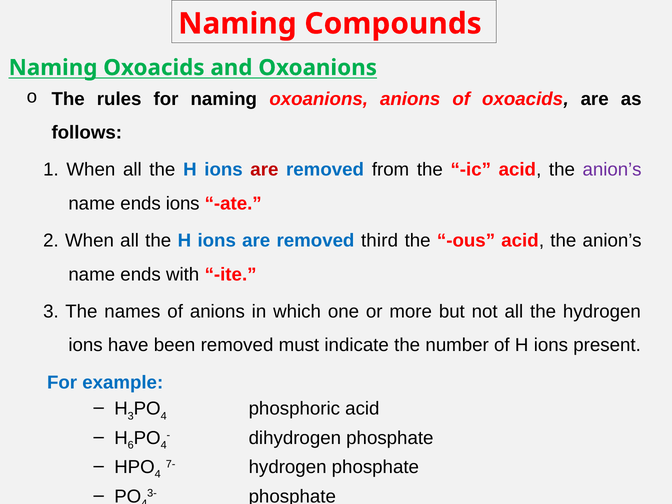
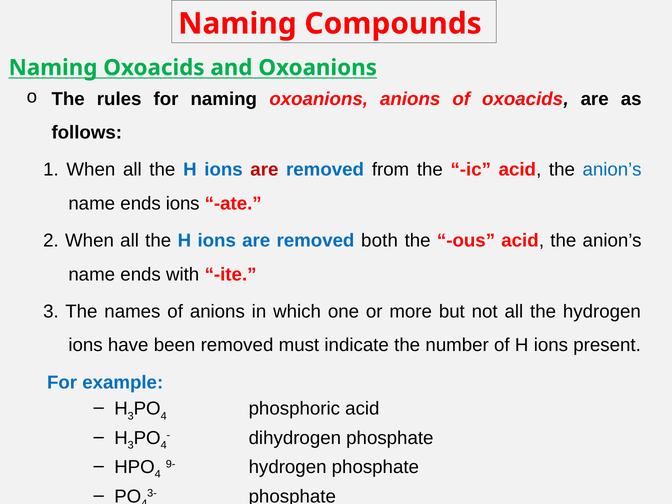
anion’s at (612, 170) colour: purple -> blue
third: third -> both
6 at (131, 445): 6 -> 3
7-: 7- -> 9-
